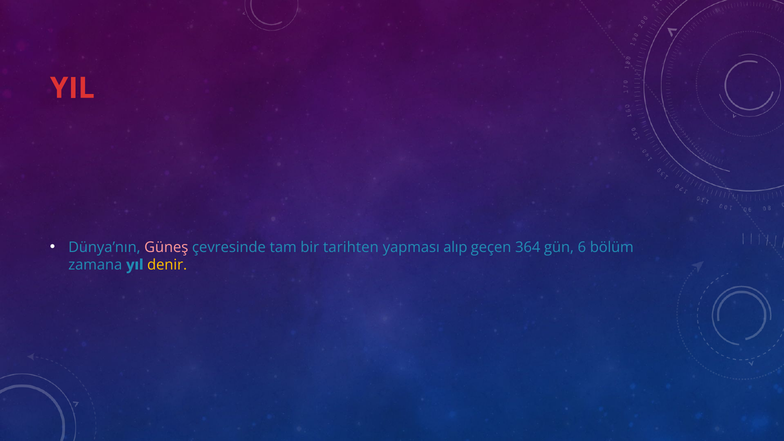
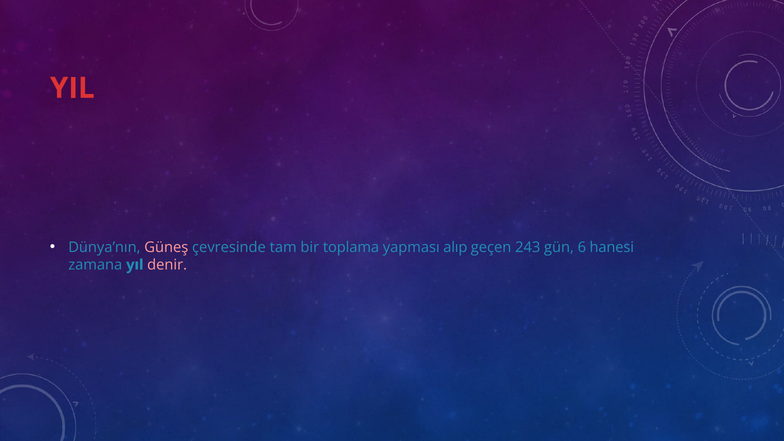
tarihten: tarihten -> toplama
364: 364 -> 243
bölüm: bölüm -> hanesi
denir colour: yellow -> pink
